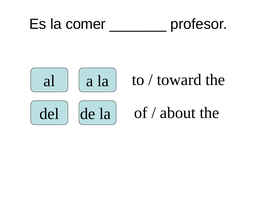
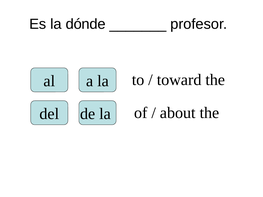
comer: comer -> dónde
